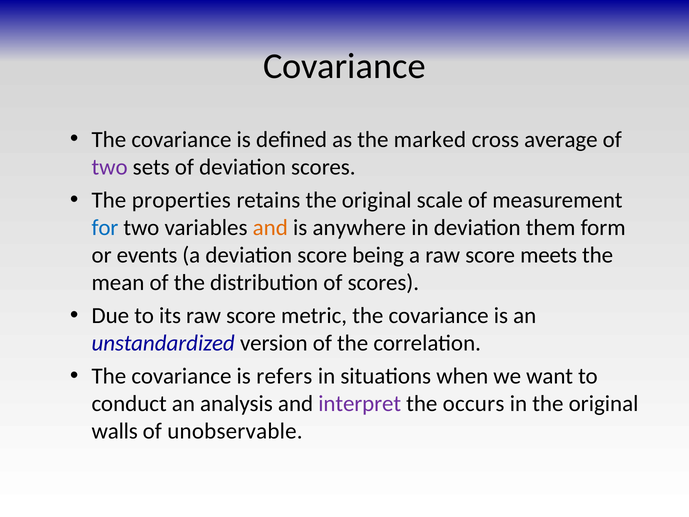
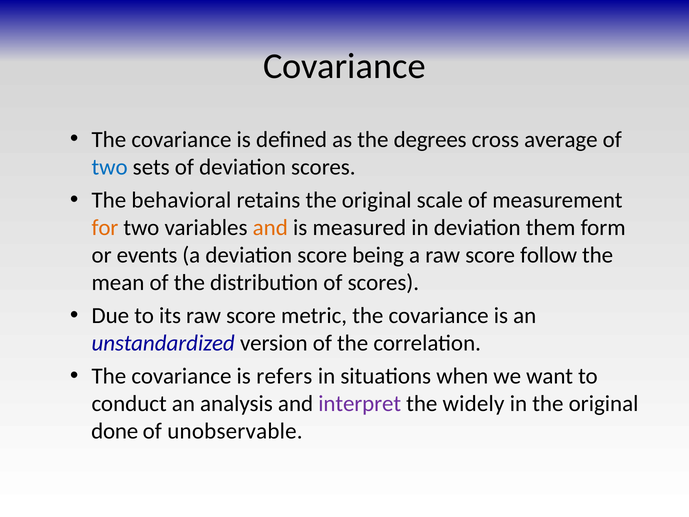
marked: marked -> degrees
two at (110, 167) colour: purple -> blue
properties: properties -> behavioral
for colour: blue -> orange
anywhere: anywhere -> measured
meets: meets -> follow
occurs: occurs -> widely
walls: walls -> done
